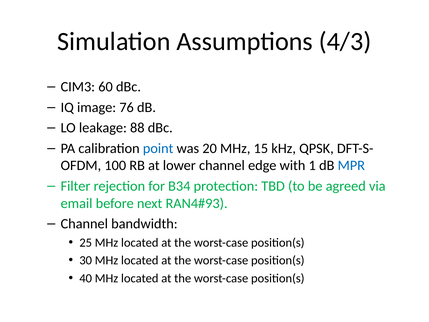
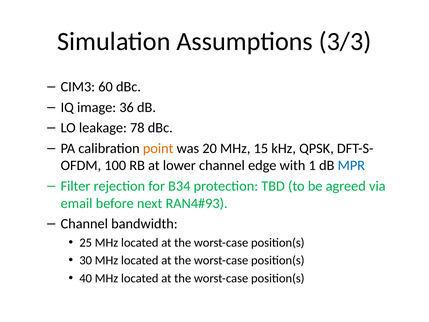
4/3: 4/3 -> 3/3
76: 76 -> 36
88: 88 -> 78
point colour: blue -> orange
